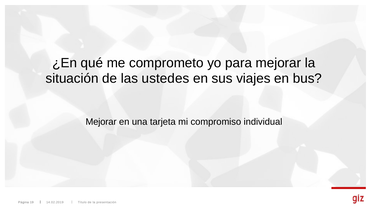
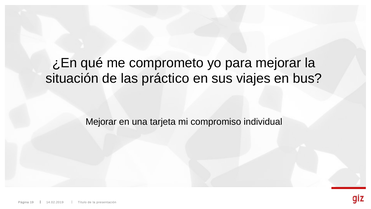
ustedes: ustedes -> práctico
